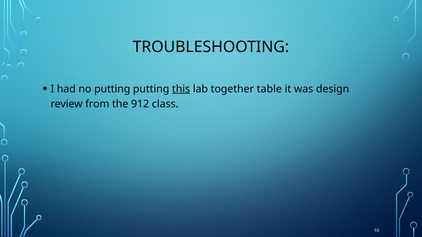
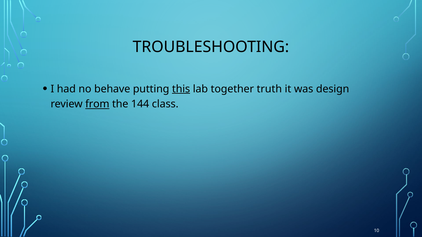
no putting: putting -> behave
table: table -> truth
from underline: none -> present
912: 912 -> 144
